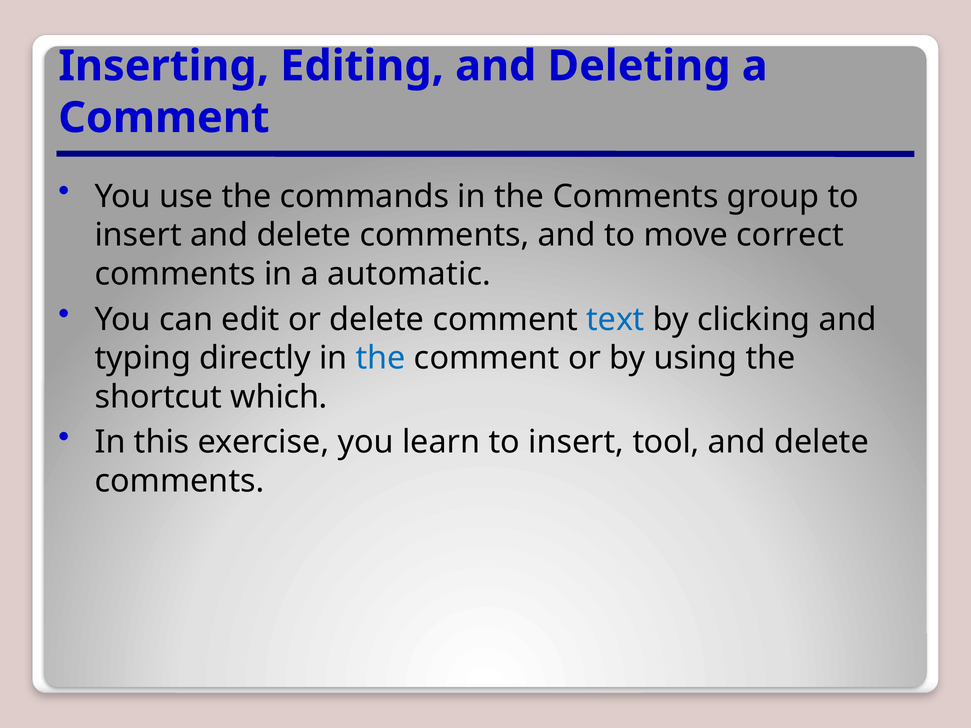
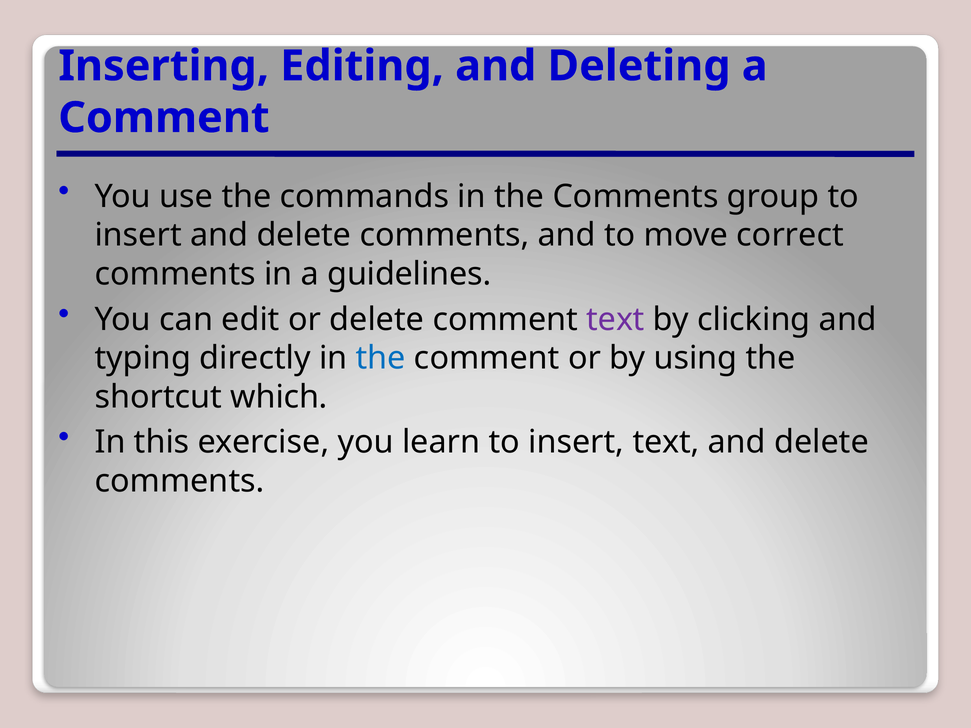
automatic: automatic -> guidelines
text at (616, 319) colour: blue -> purple
insert tool: tool -> text
